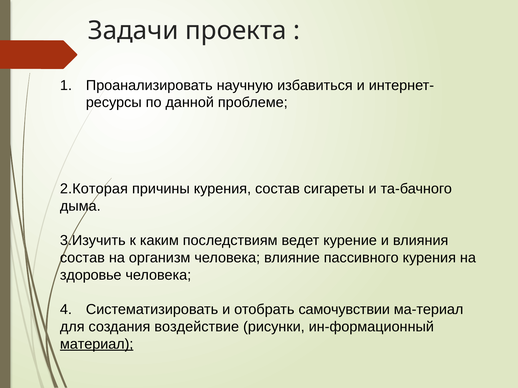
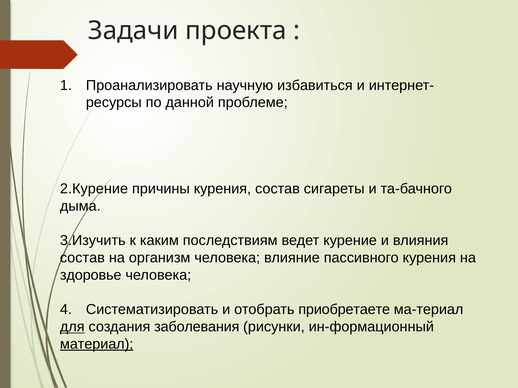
2.Которая: 2.Которая -> 2.Курение
самочувствии: самочувствии -> приобретаете
для underline: none -> present
воздействие: воздействие -> заболевания
